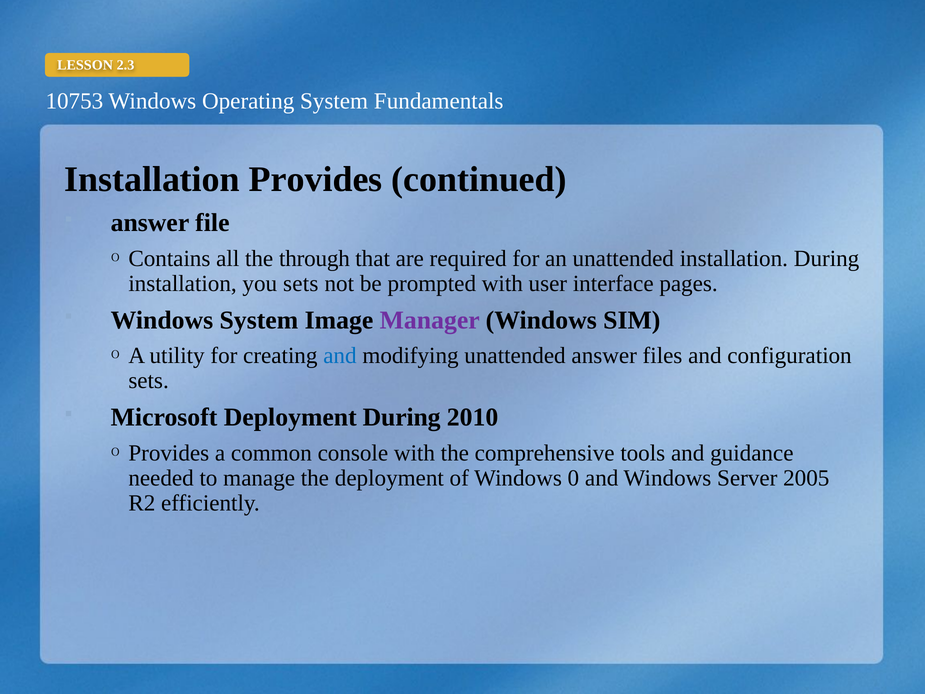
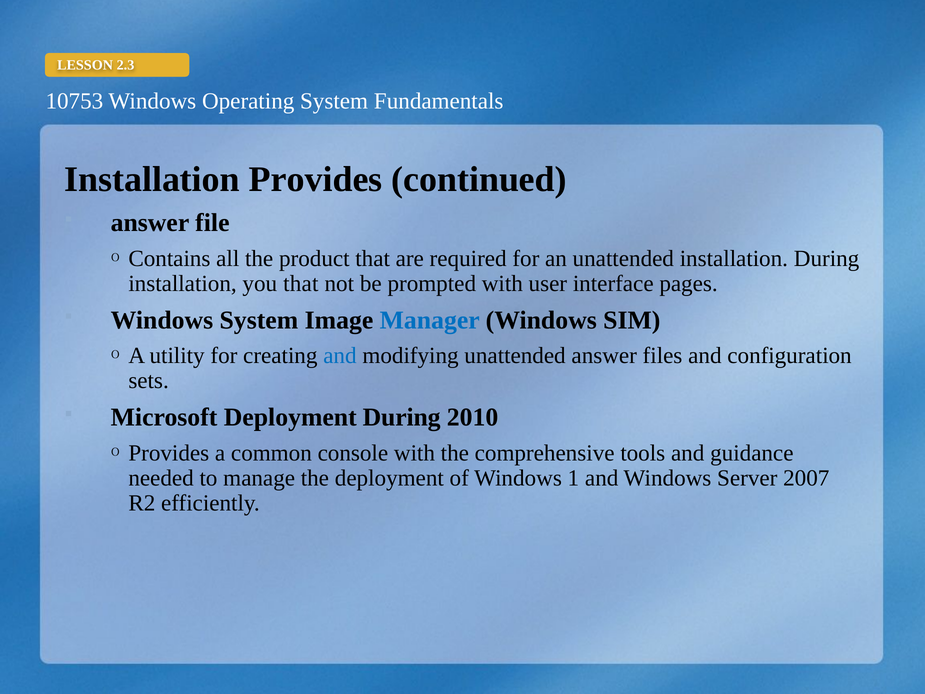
through: through -> product
you sets: sets -> that
Manager colour: purple -> blue
0: 0 -> 1
2005: 2005 -> 2007
